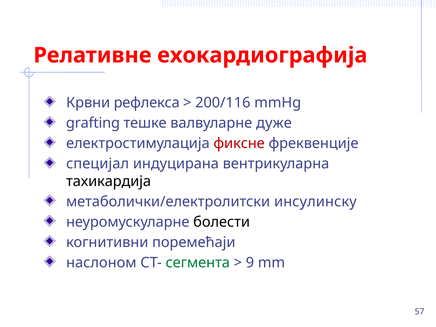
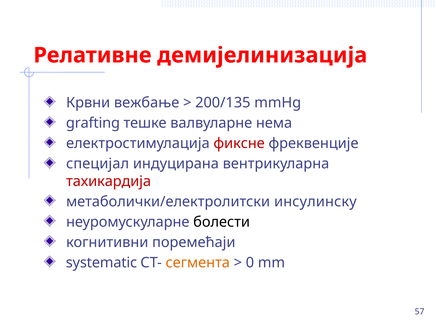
ехокардиографија: ехокардиографија -> демијелинизација
рефлекса: рефлекса -> вежбање
200/116: 200/116 -> 200/135
дуже: дуже -> нема
тахикардија colour: black -> red
наслоном: наслоном -> systematic
сегмента colour: green -> orange
9: 9 -> 0
